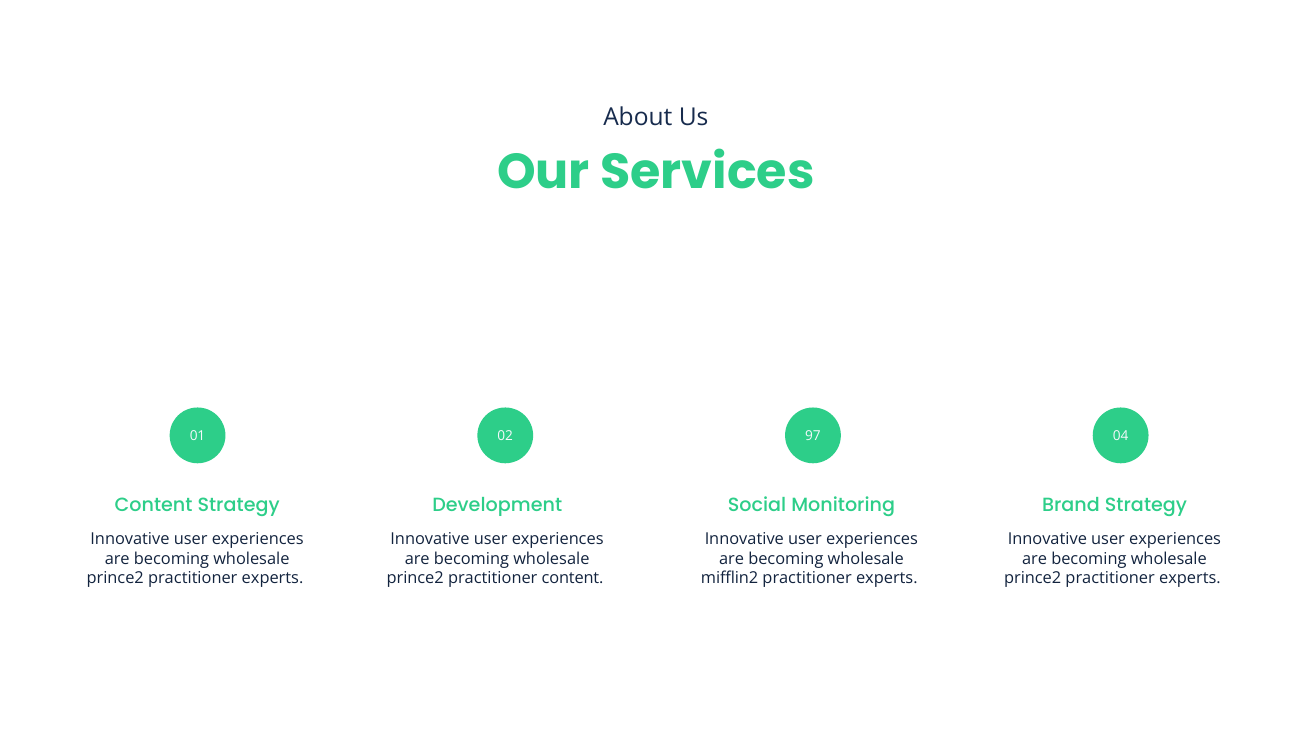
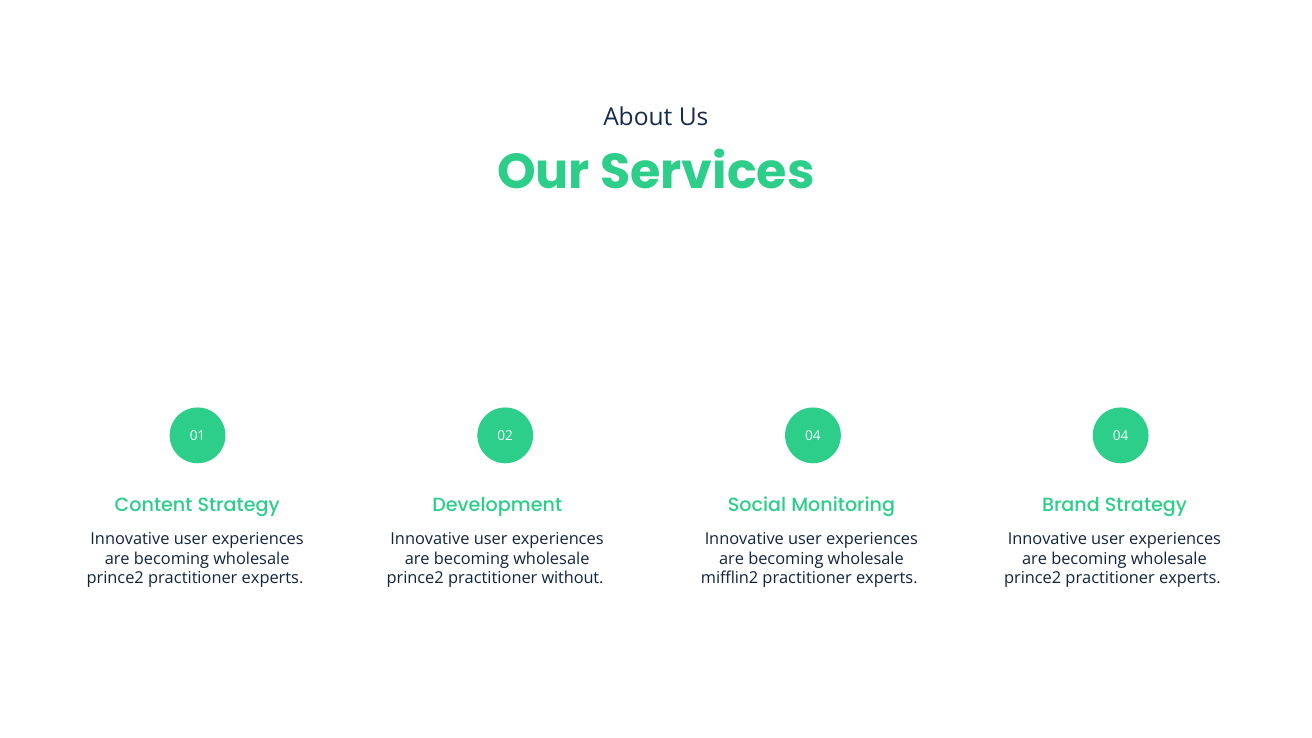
02 97: 97 -> 04
practitioner content: content -> without
